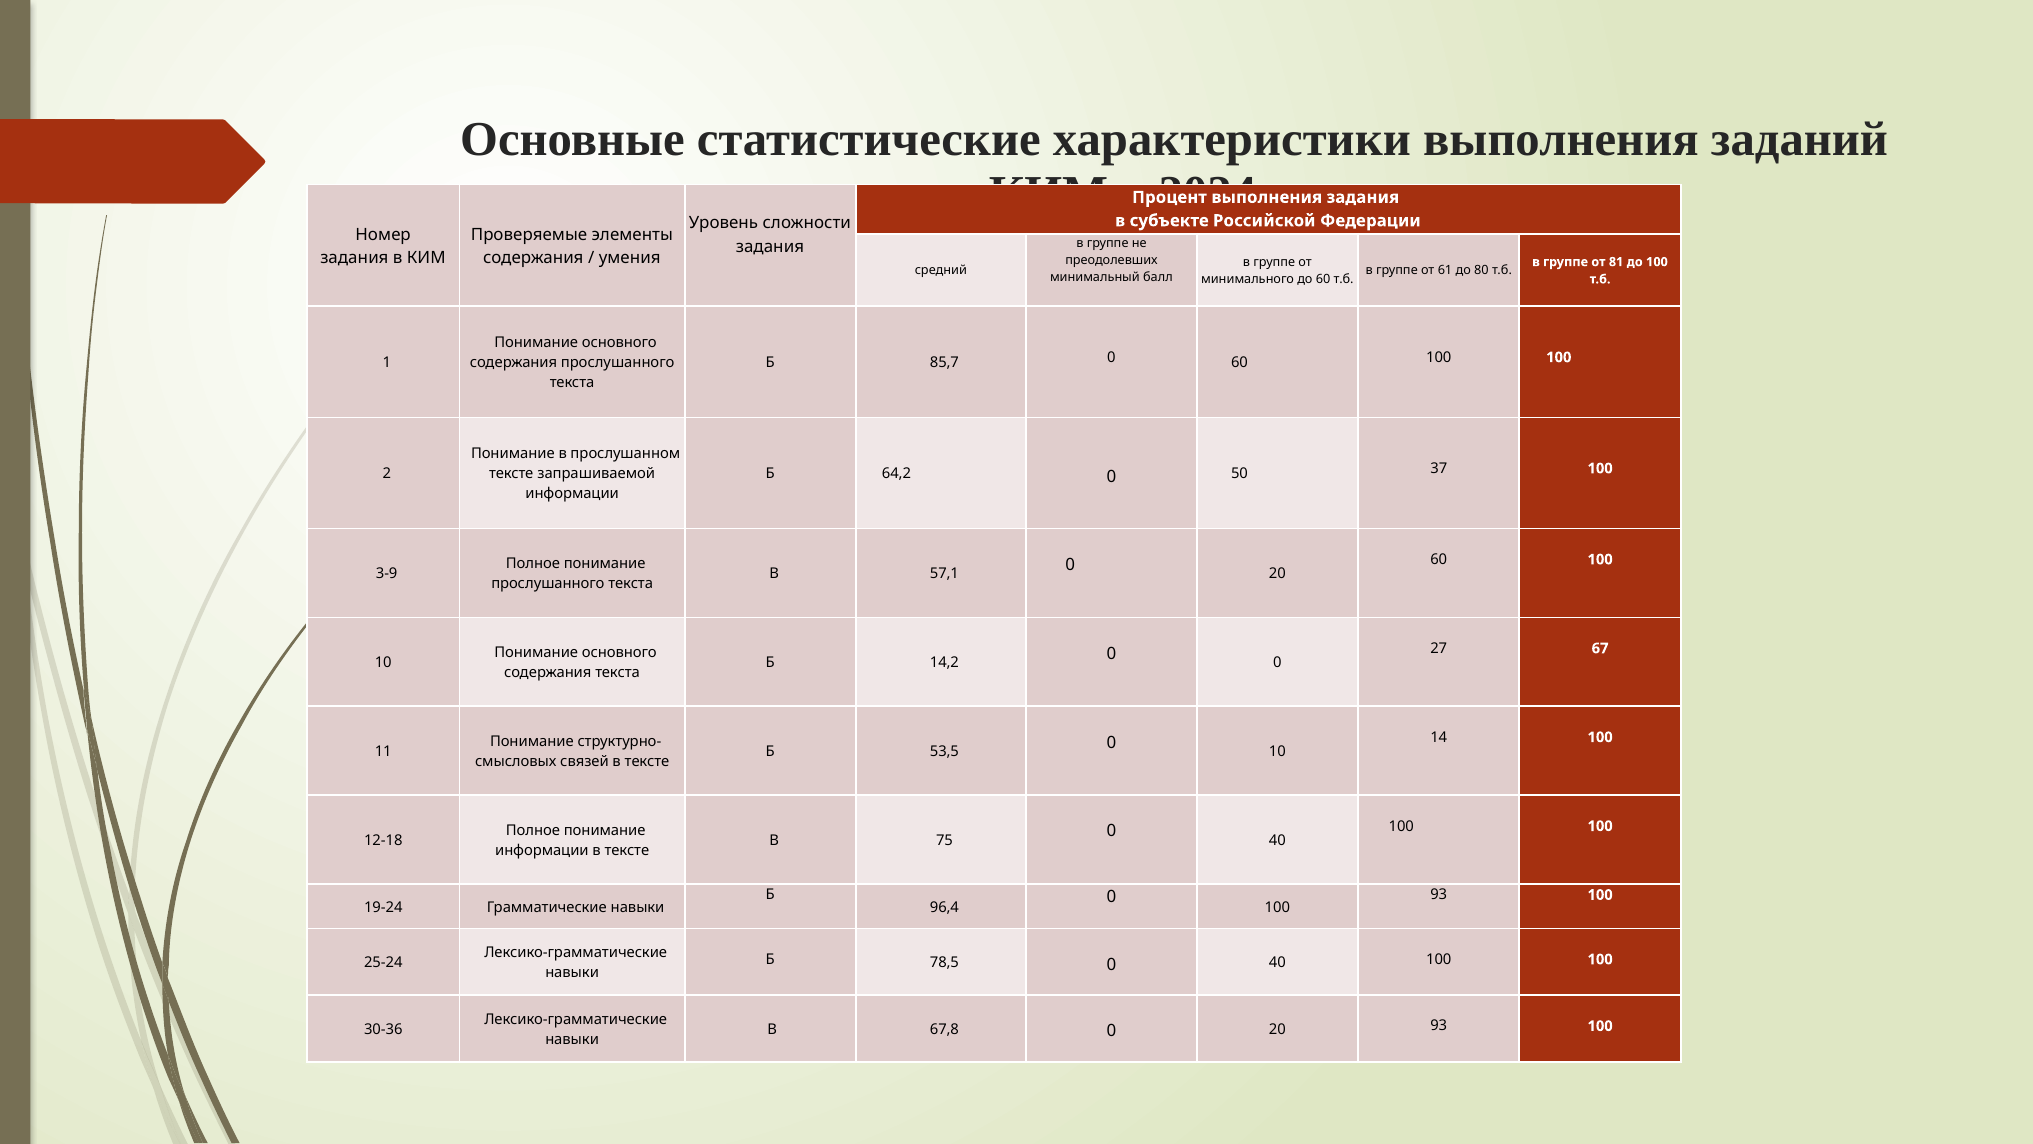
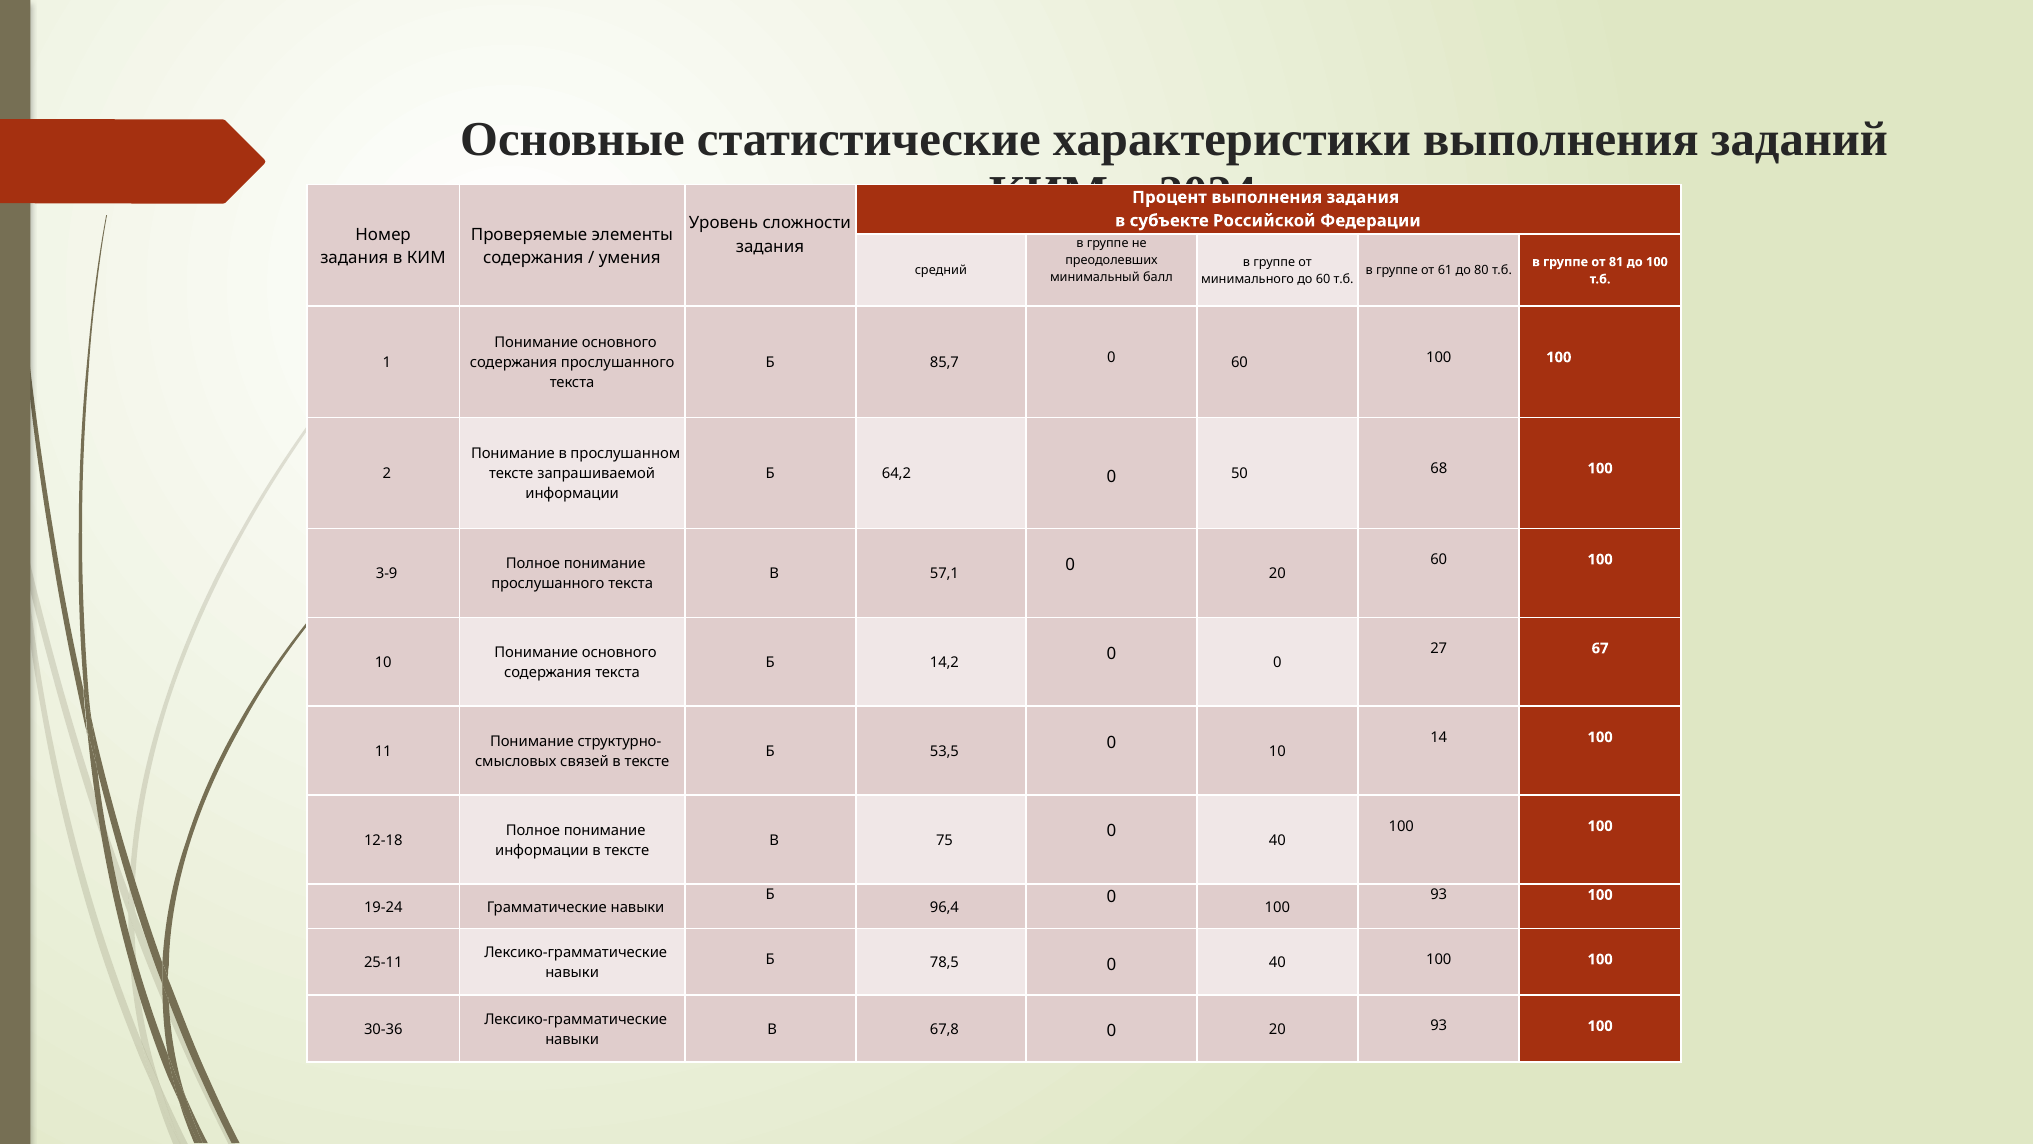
37: 37 -> 68
25-24: 25-24 -> 25-11
